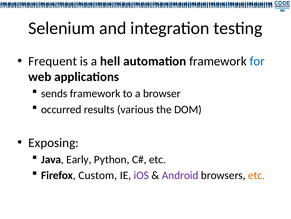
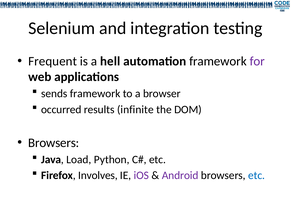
for colour: blue -> purple
various: various -> infinite
Exposing at (54, 142): Exposing -> Browsers
Early: Early -> Load
Custom: Custom -> Involves
etc at (257, 175) colour: orange -> blue
